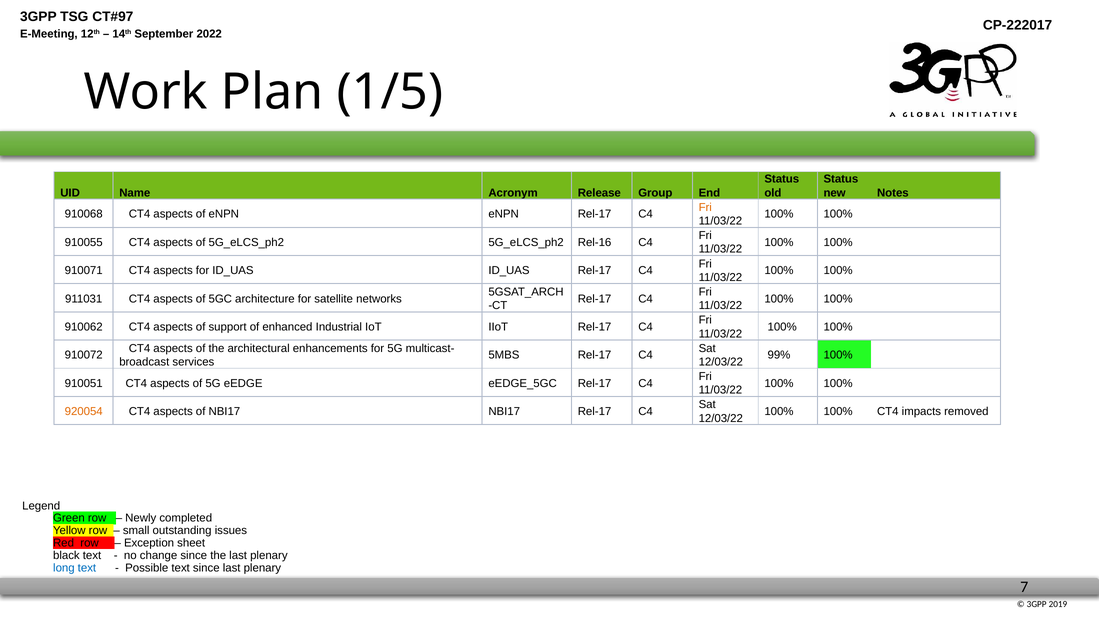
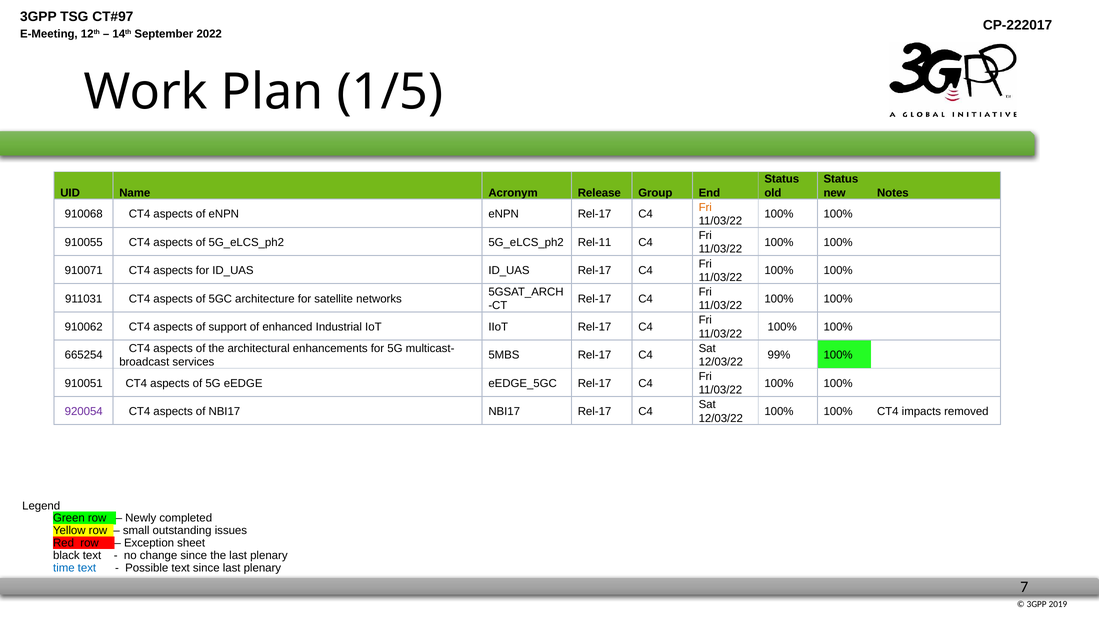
Rel-16: Rel-16 -> Rel-11
910072: 910072 -> 665254
920054 colour: orange -> purple
long: long -> time
